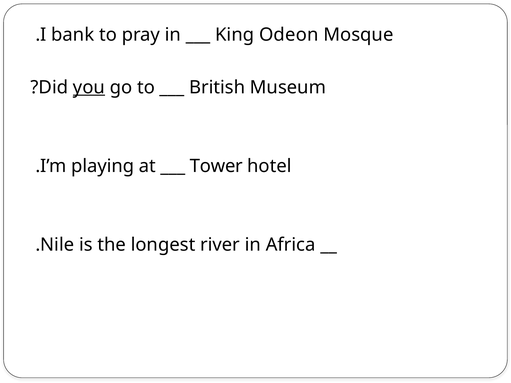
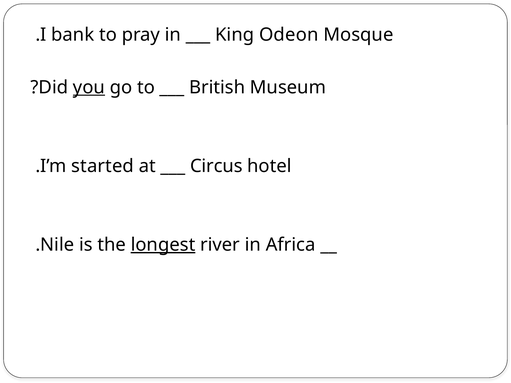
playing: playing -> started
Tower: Tower -> Circus
longest underline: none -> present
